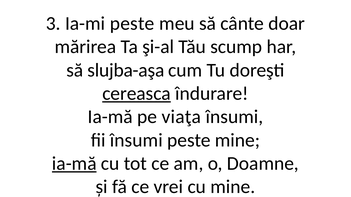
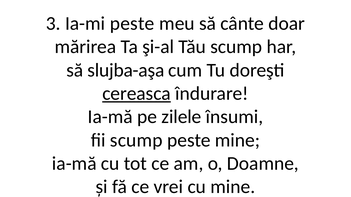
viaţa: viaţa -> zilele
fii însumi: însumi -> scump
ia-mă at (74, 164) underline: present -> none
